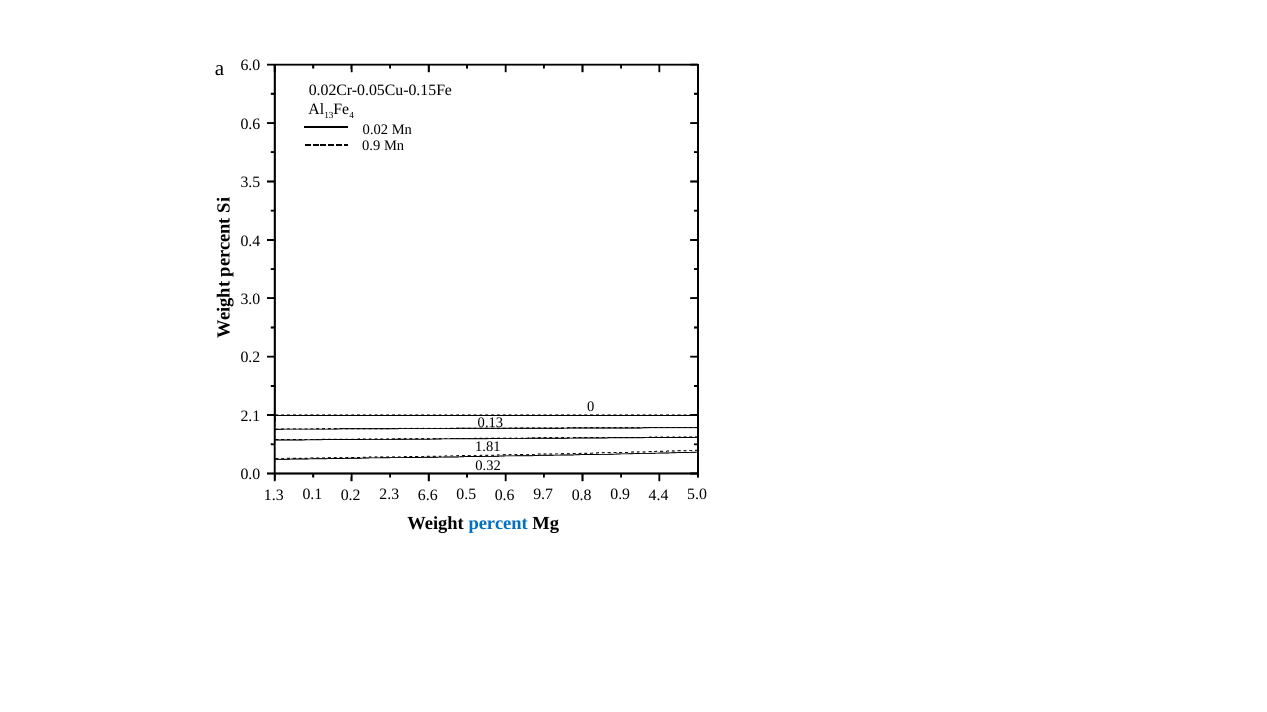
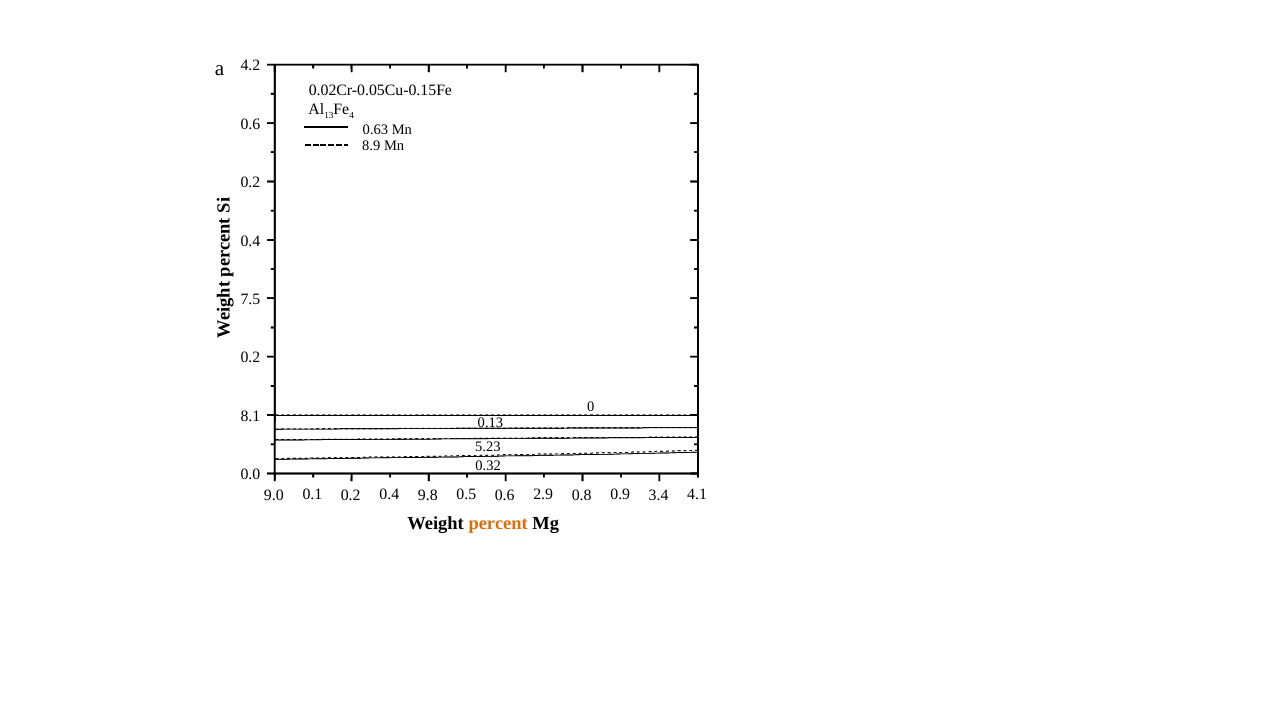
6.0: 6.0 -> 4.2
0.02: 0.02 -> 0.63
0.9 at (371, 146): 0.9 -> 8.9
3.5 at (250, 182): 3.5 -> 0.2
3.0: 3.0 -> 7.5
2.1: 2.1 -> 8.1
1.81: 1.81 -> 5.23
0.1 2.3: 2.3 -> 0.4
9.7: 9.7 -> 2.9
5.0: 5.0 -> 4.1
1.3: 1.3 -> 9.0
6.6: 6.6 -> 9.8
4.4: 4.4 -> 3.4
percent colour: blue -> orange
